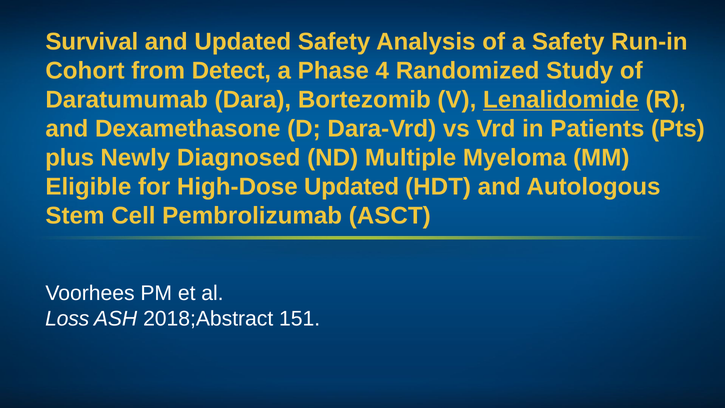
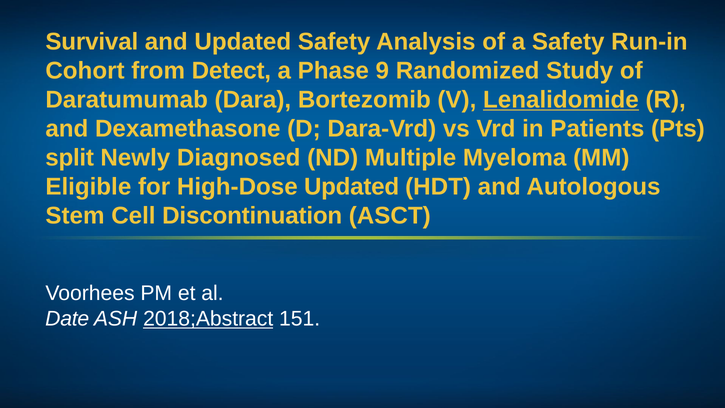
4: 4 -> 9
plus: plus -> split
Pembrolizumab: Pembrolizumab -> Discontinuation
Loss: Loss -> Date
2018;Abstract underline: none -> present
